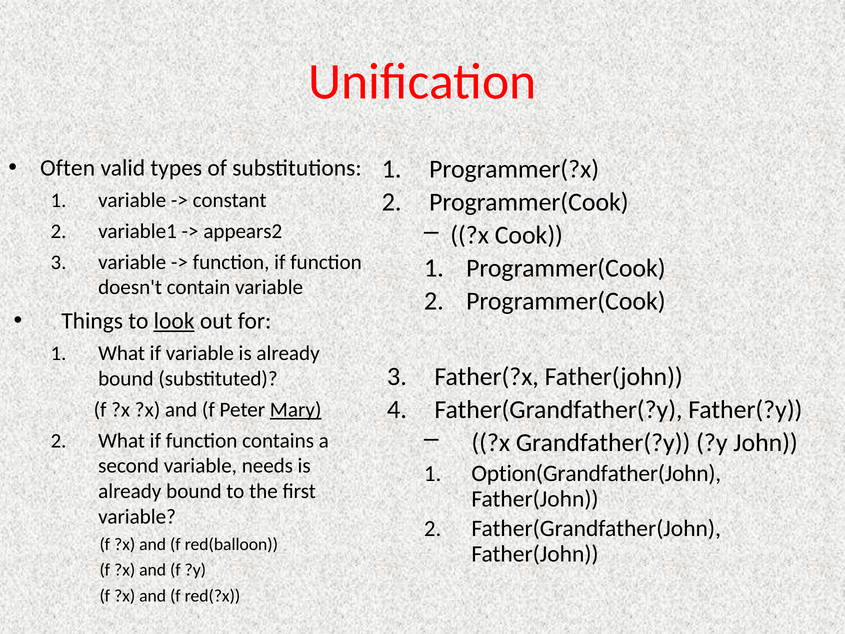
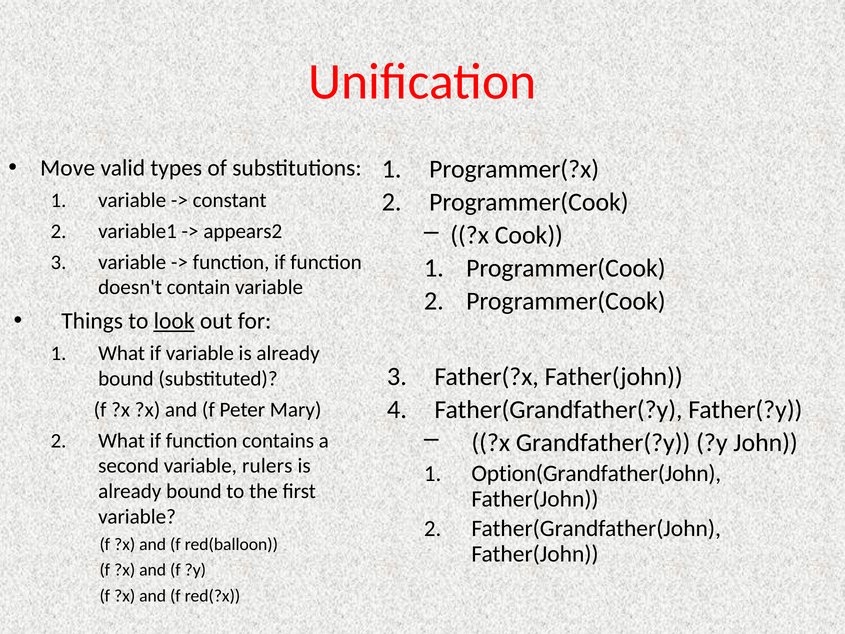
Often: Often -> Move
Mary underline: present -> none
needs: needs -> rulers
